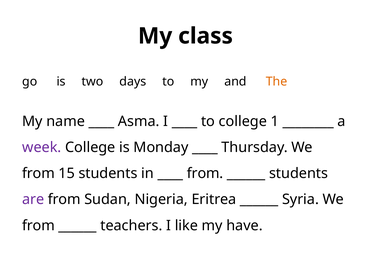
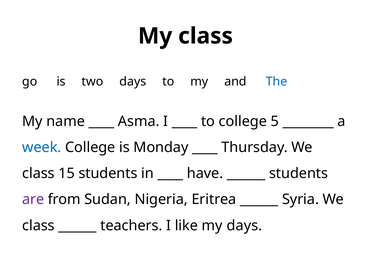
The colour: orange -> blue
1: 1 -> 5
week colour: purple -> blue
from at (38, 173): from -> class
from at (205, 173): from -> have
from at (38, 225): from -> class
my have: have -> days
